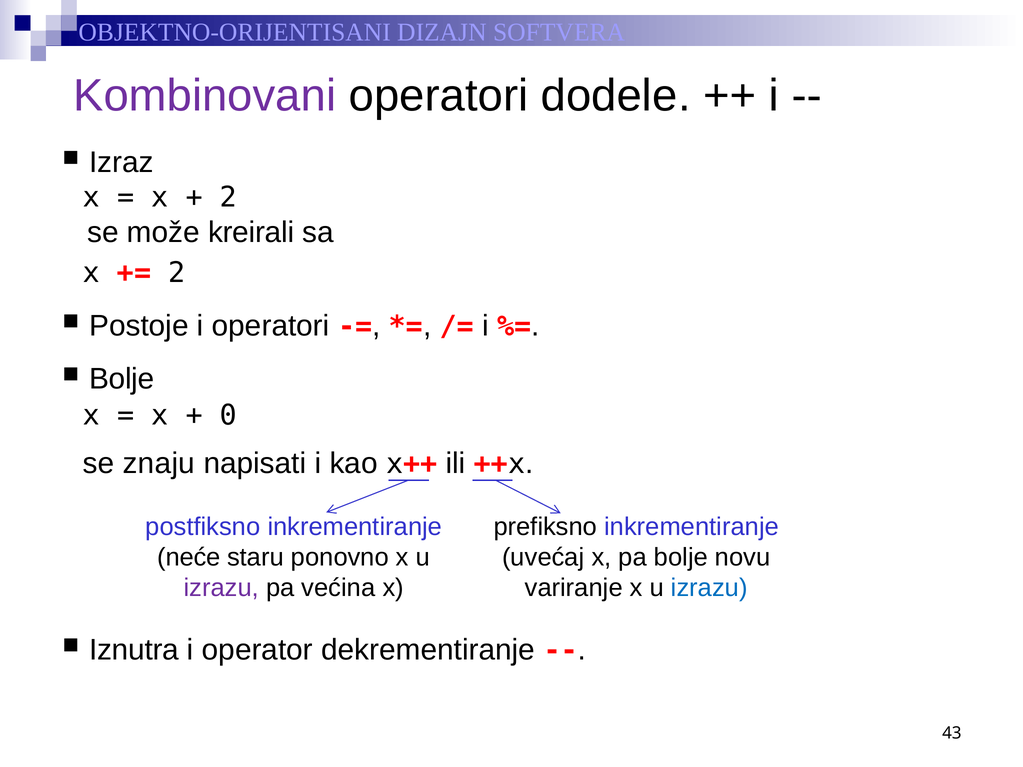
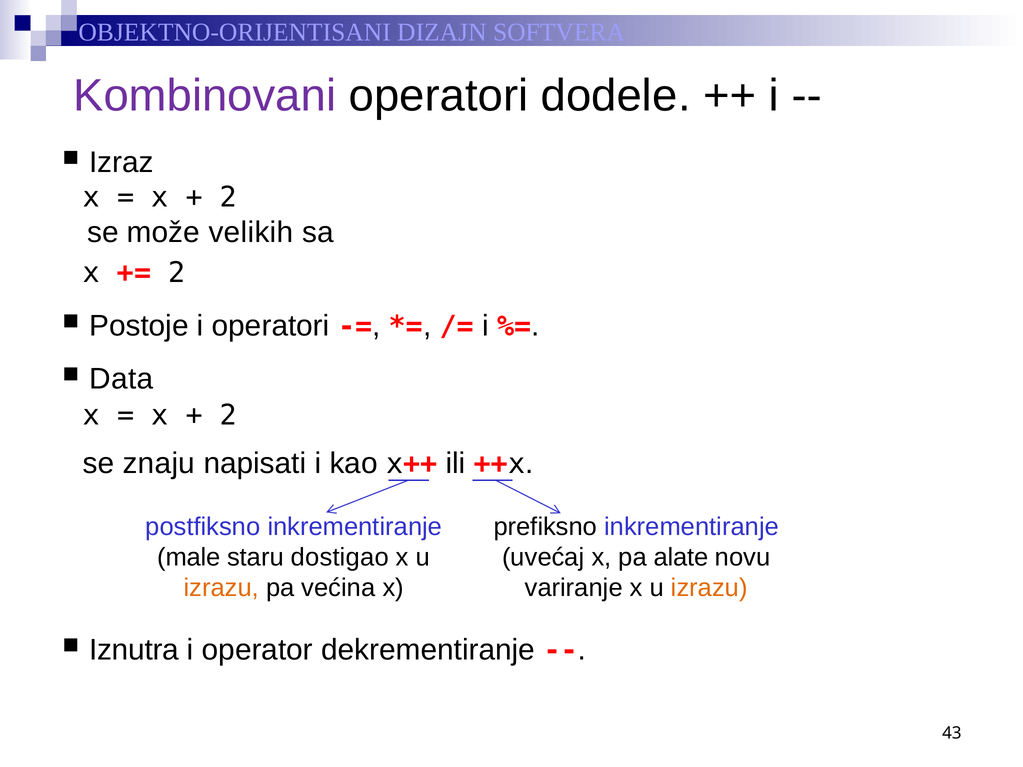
kreirali: kreirali -> velikih
Bolje at (122, 379): Bolje -> Data
0 at (228, 415): 0 -> 2
neće: neće -> male
ponovno: ponovno -> dostigao
pa bolje: bolje -> alate
izrazu at (221, 588) colour: purple -> orange
izrazu at (709, 588) colour: blue -> orange
